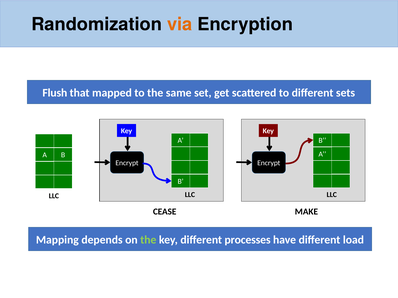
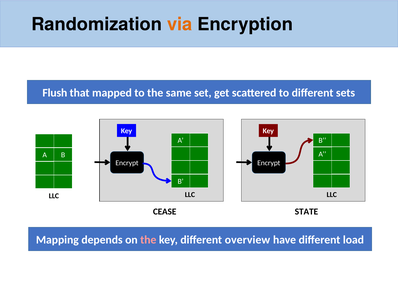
MAKE: MAKE -> STATE
the at (148, 240) colour: light green -> pink
processes: processes -> overview
